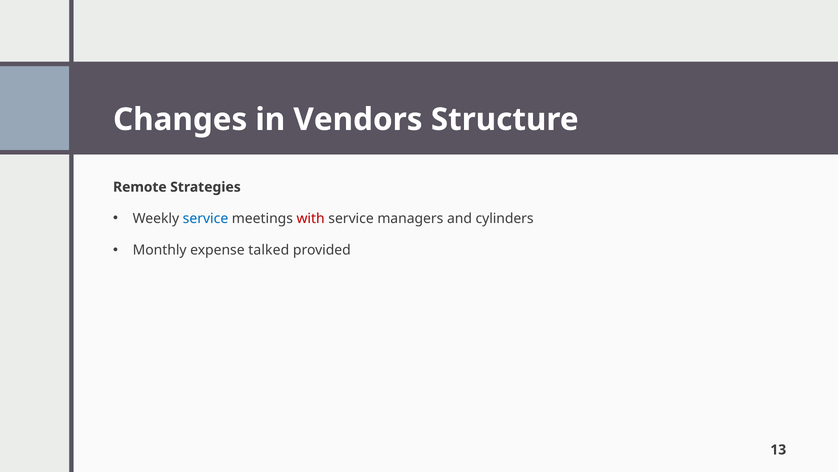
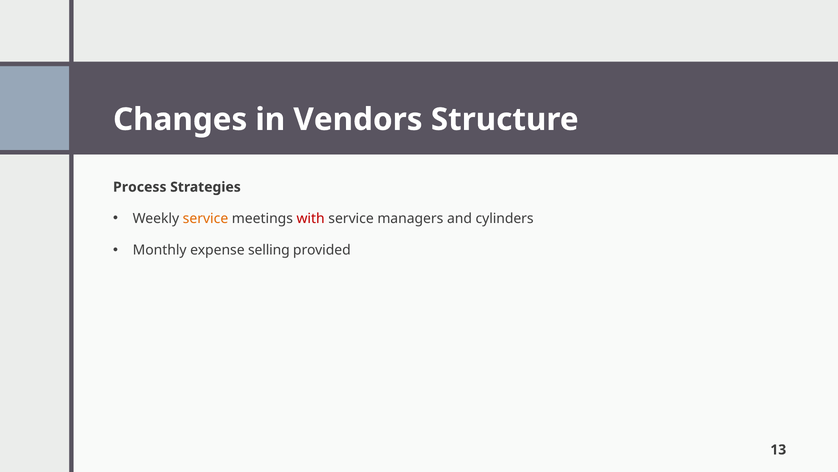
Remote: Remote -> Process
service at (205, 218) colour: blue -> orange
talked: talked -> selling
